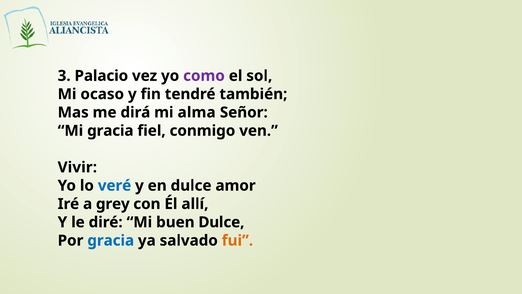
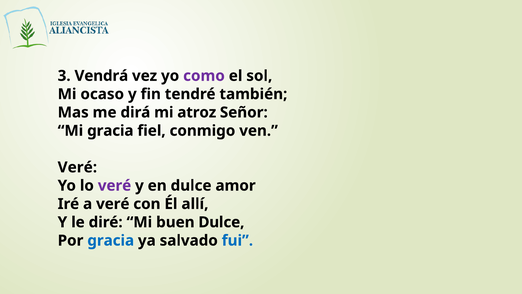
Palacio: Palacio -> Vendrá
alma: alma -> atroz
Vivir at (77, 167): Vivir -> Veré
veré at (115, 185) colour: blue -> purple
a grey: grey -> veré
fui colour: orange -> blue
